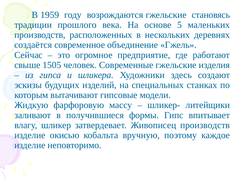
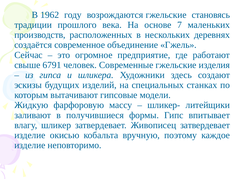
1959: 1959 -> 1962
5: 5 -> 7
1505: 1505 -> 6791
Живописец производств: производств -> затвердевает
